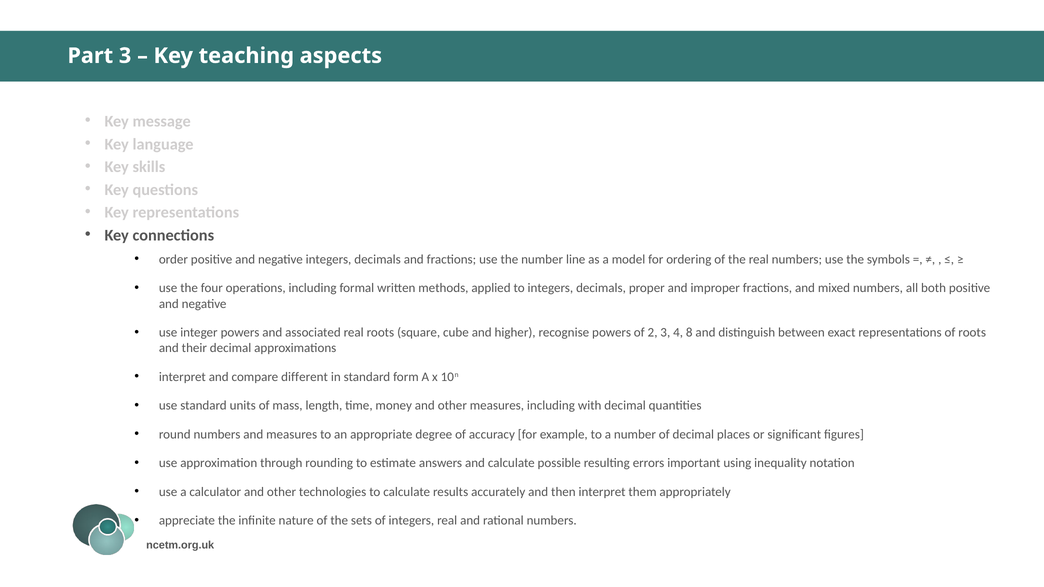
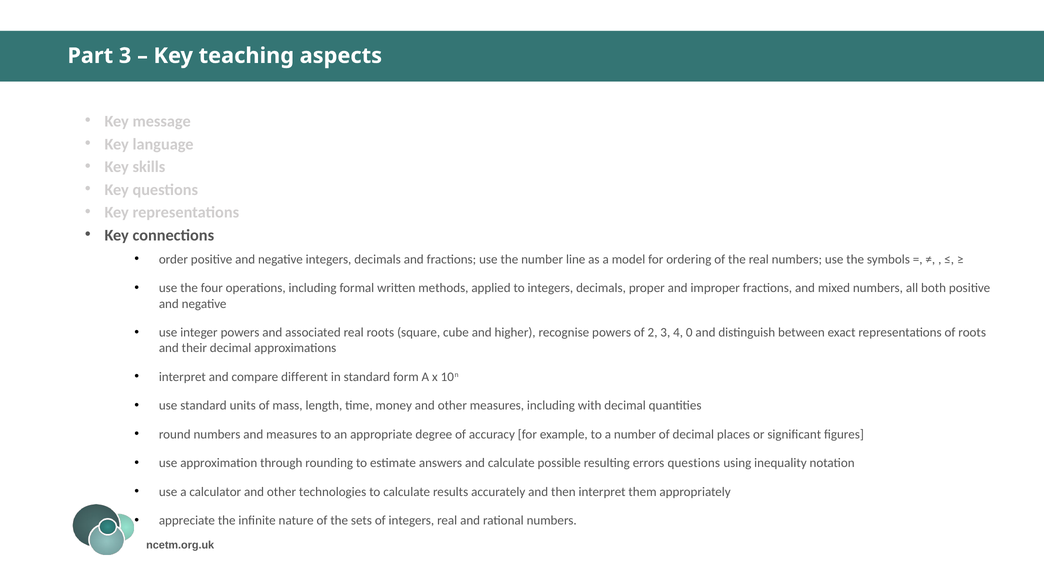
8: 8 -> 0
errors important: important -> questions
